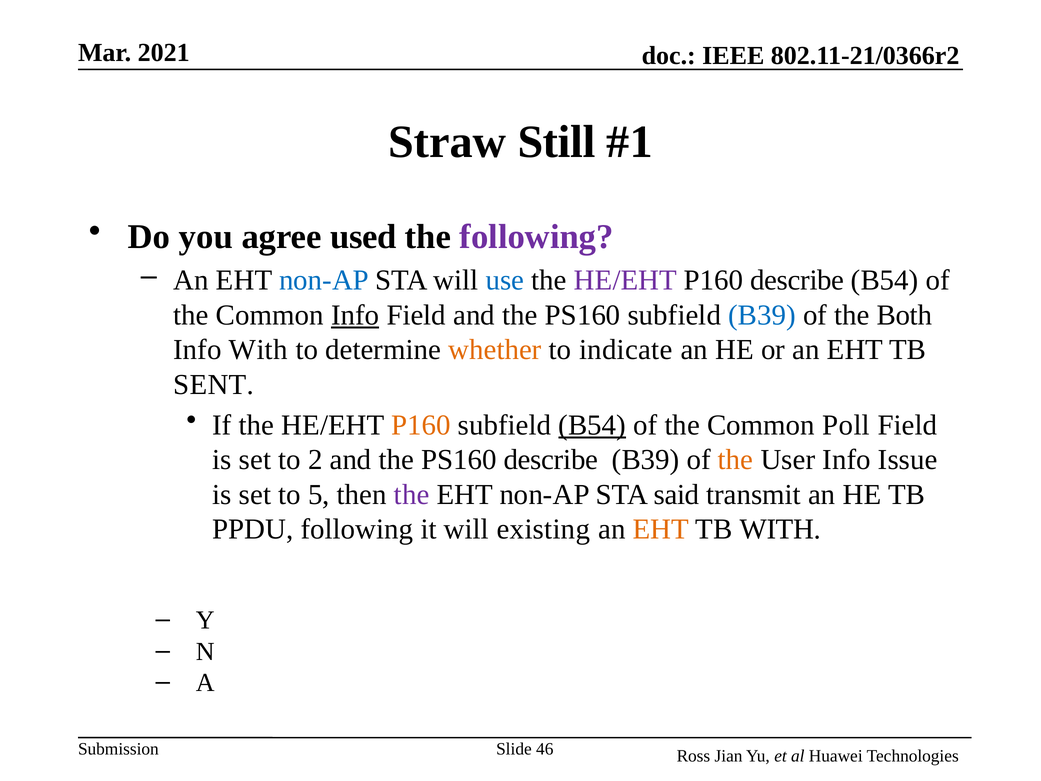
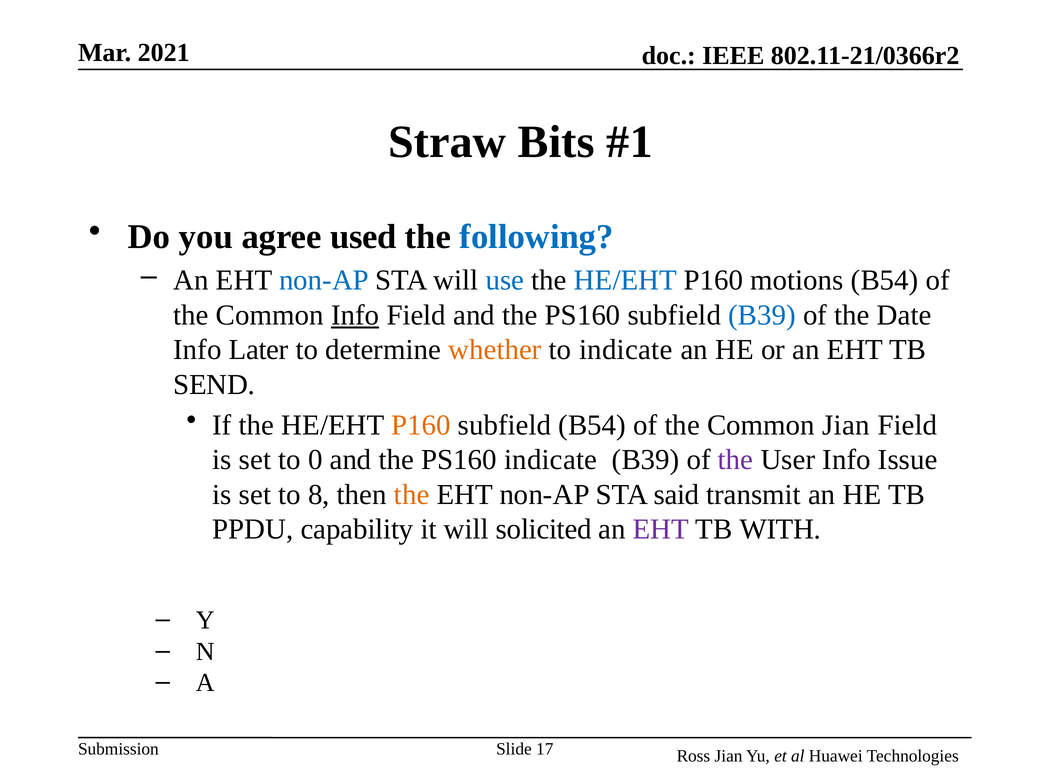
Still: Still -> Bits
following at (537, 237) colour: purple -> blue
HE/EHT at (625, 280) colour: purple -> blue
P160 describe: describe -> motions
Both: Both -> Date
Info With: With -> Later
SENT: SENT -> SEND
B54 at (592, 425) underline: present -> none
Common Poll: Poll -> Jian
2: 2 -> 0
PS160 describe: describe -> indicate
the at (736, 460) colour: orange -> purple
5: 5 -> 8
the at (412, 494) colour: purple -> orange
PPDU following: following -> capability
existing: existing -> solicited
EHT at (661, 529) colour: orange -> purple
46: 46 -> 17
